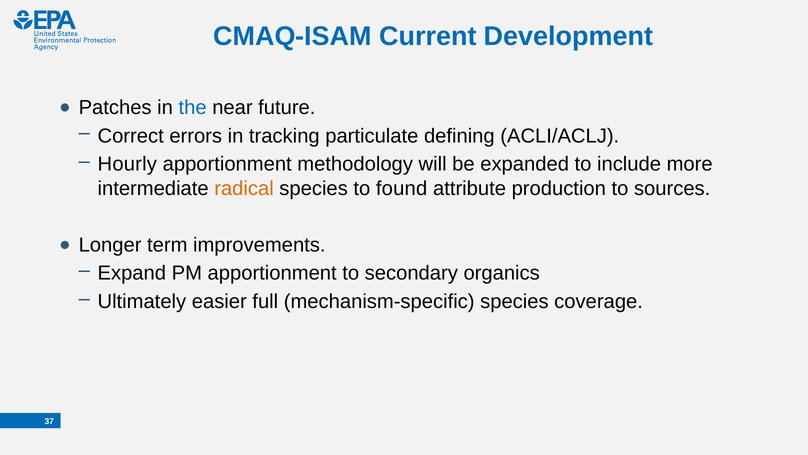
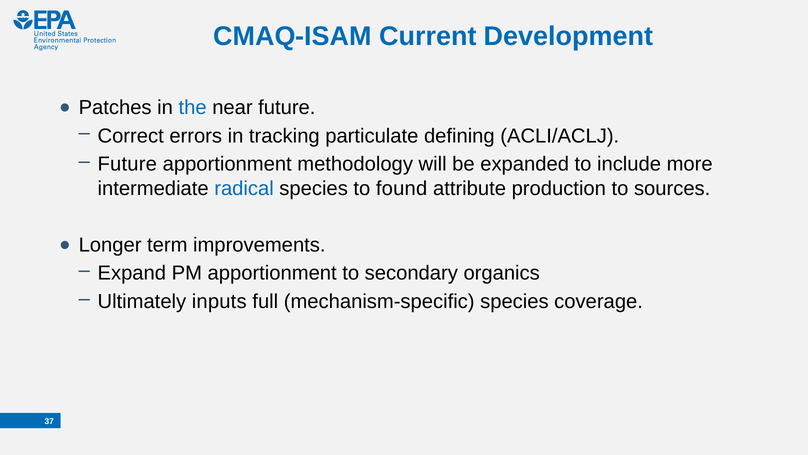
Hourly at (127, 164): Hourly -> Future
radical colour: orange -> blue
easier: easier -> inputs
